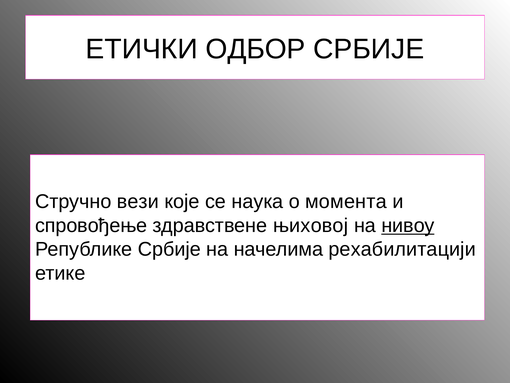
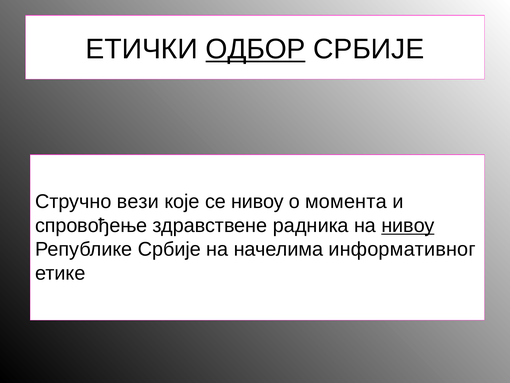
ОДБОР underline: none -> present
се наука: наука -> нивоу
њиховој: њиховој -> радника
рехабилитацији: рехабилитацији -> информативног
